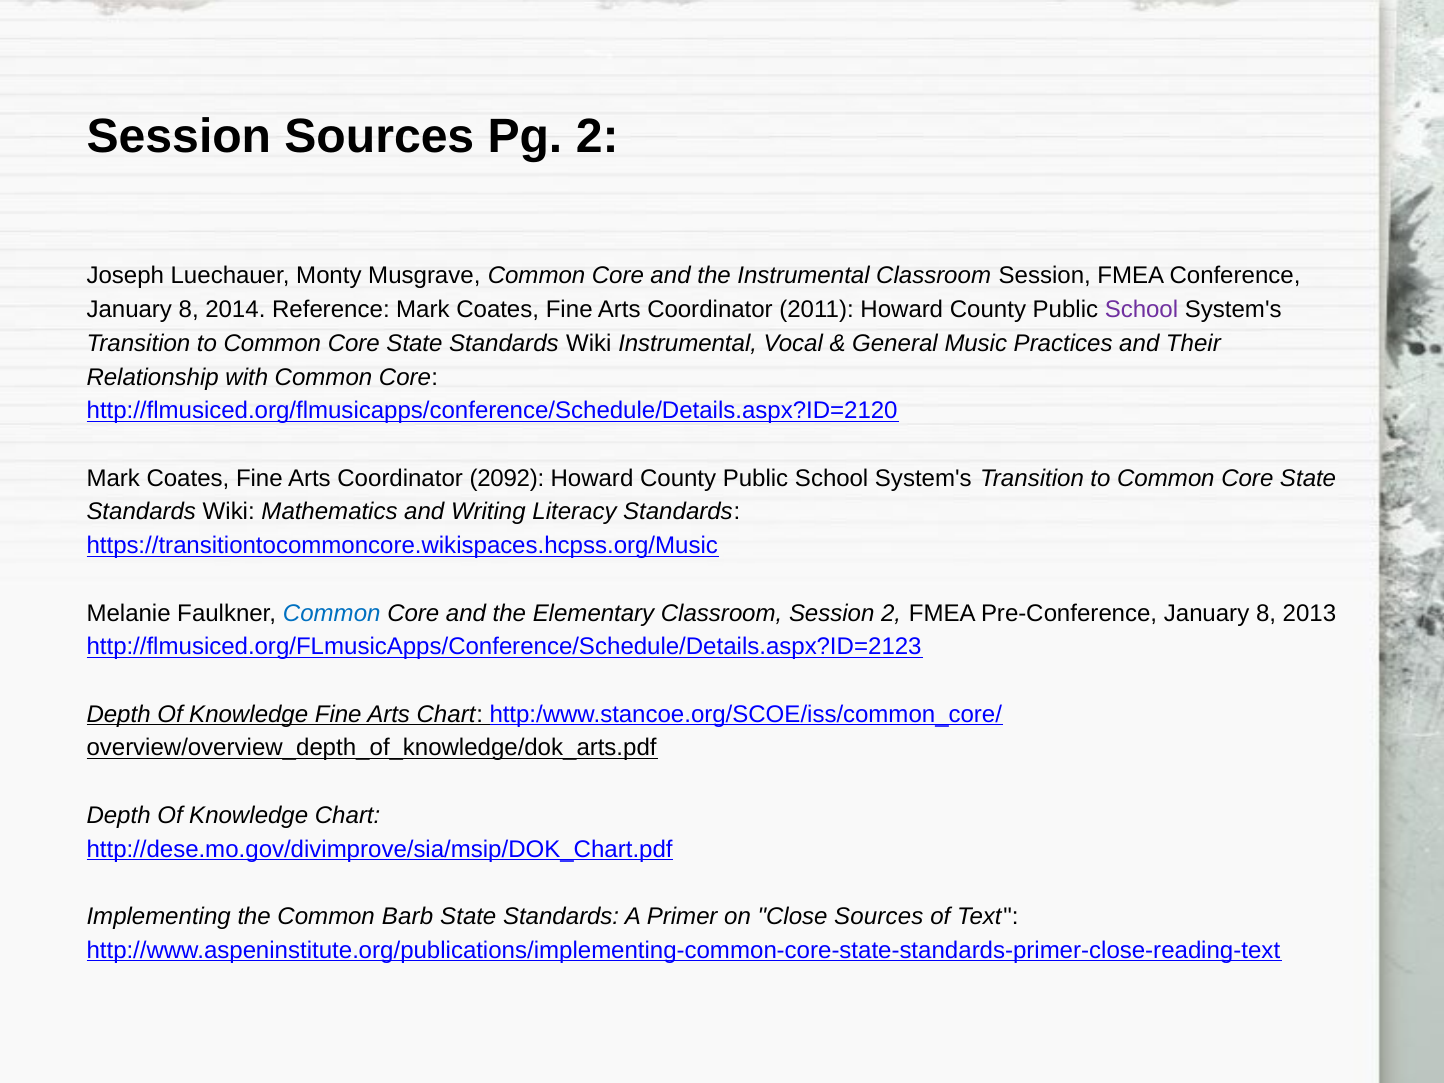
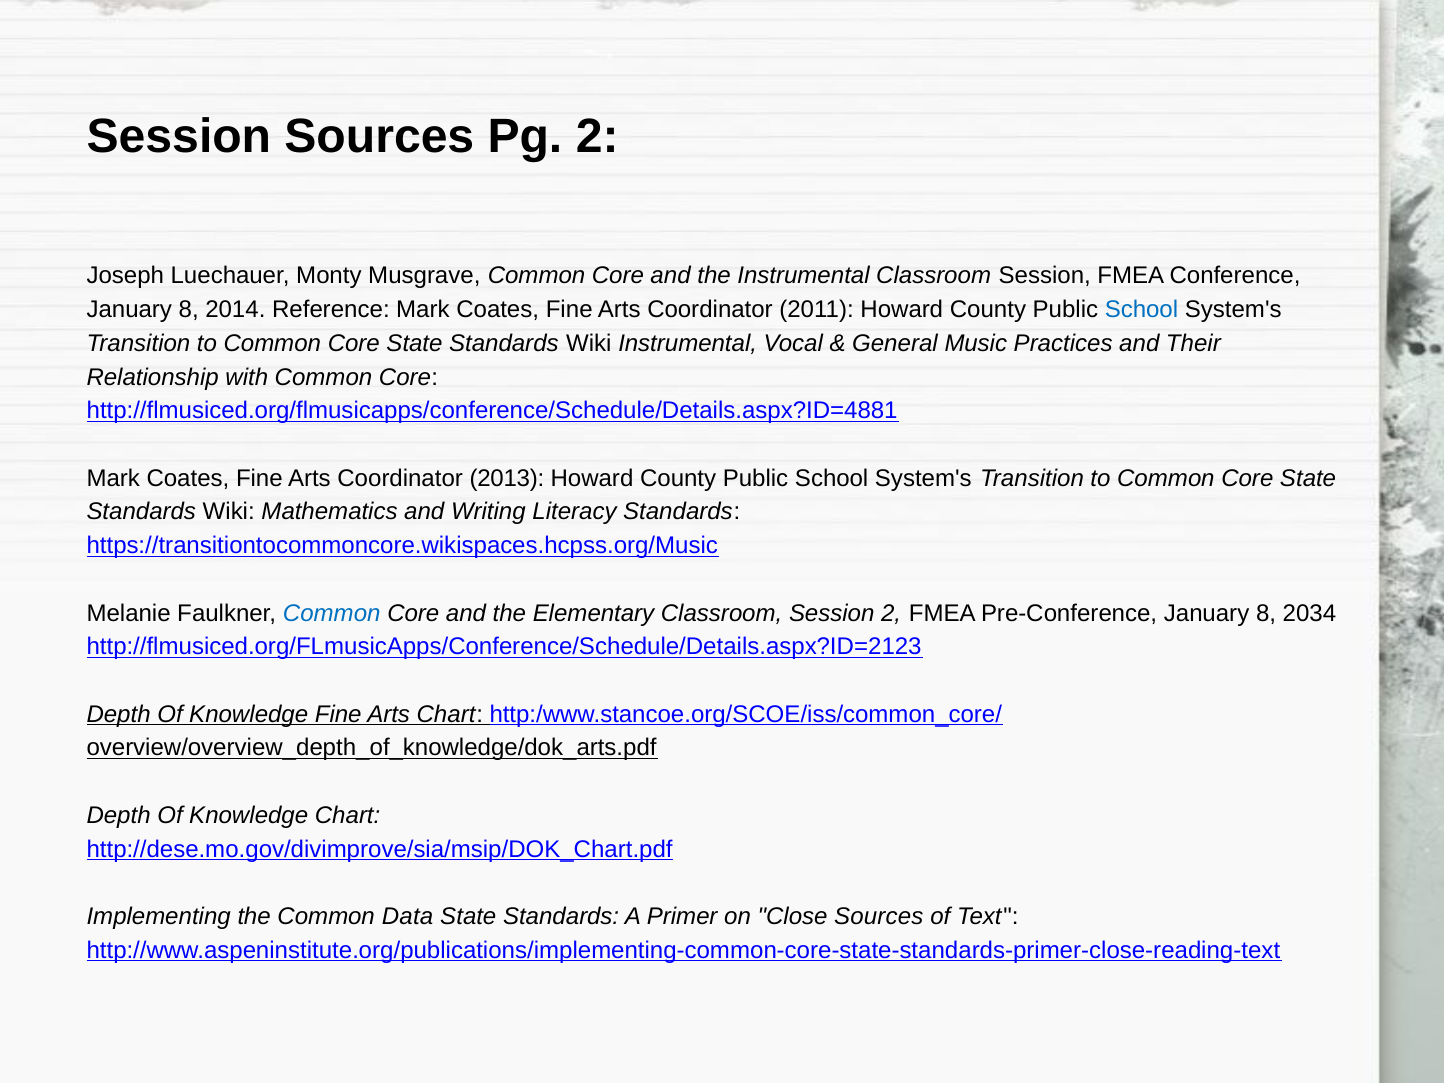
School at (1141, 310) colour: purple -> blue
http://flmusiced.org/flmusicapps/conference/Schedule/Details.aspx?ID=2120: http://flmusiced.org/flmusicapps/conference/Schedule/Details.aspx?ID=2120 -> http://flmusiced.org/flmusicapps/conference/Schedule/Details.aspx?ID=4881
2092: 2092 -> 2013
2013: 2013 -> 2034
Barb: Barb -> Data
